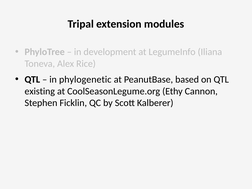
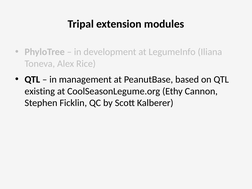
phylogenetic: phylogenetic -> management
